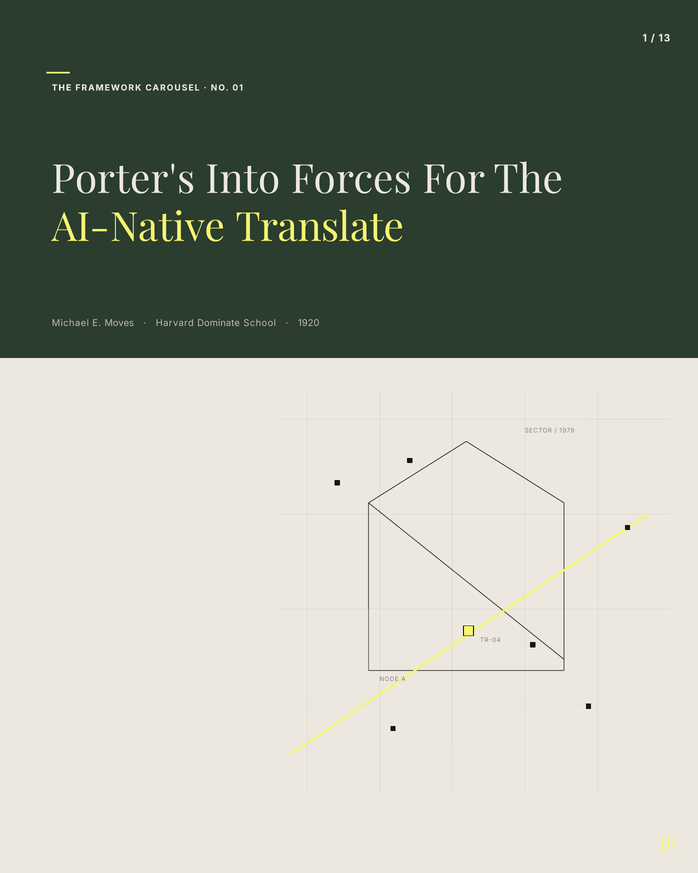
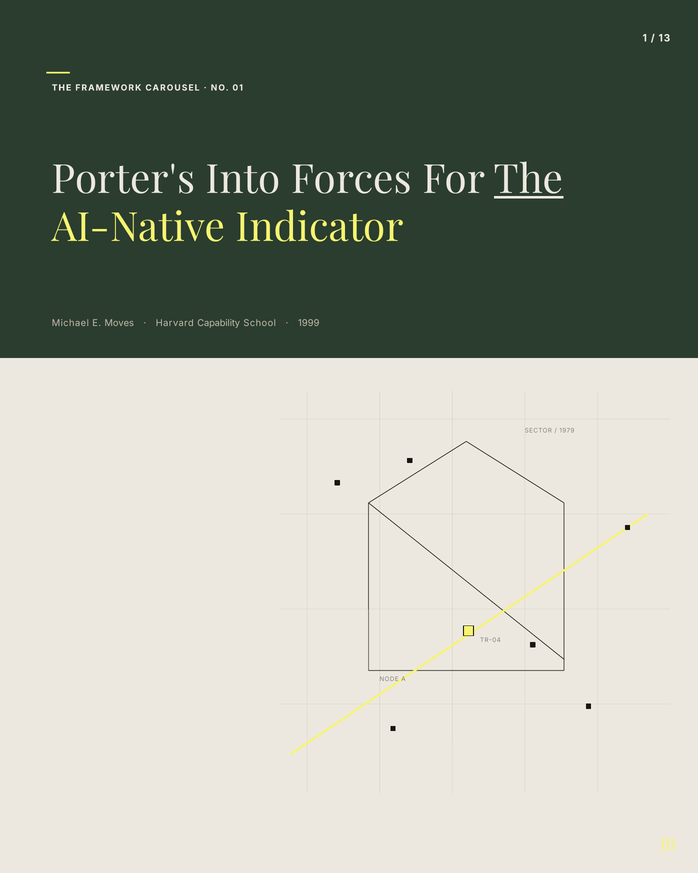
The at (529, 180) underline: none -> present
Translate: Translate -> Indicator
Dominate: Dominate -> Capability
1920: 1920 -> 1999
